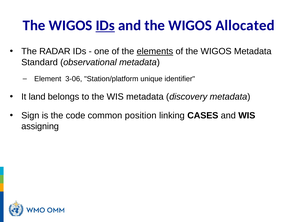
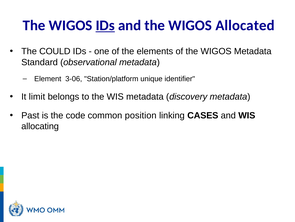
RADAR: RADAR -> COULD
elements underline: present -> none
land: land -> limit
Sign: Sign -> Past
assigning: assigning -> allocating
